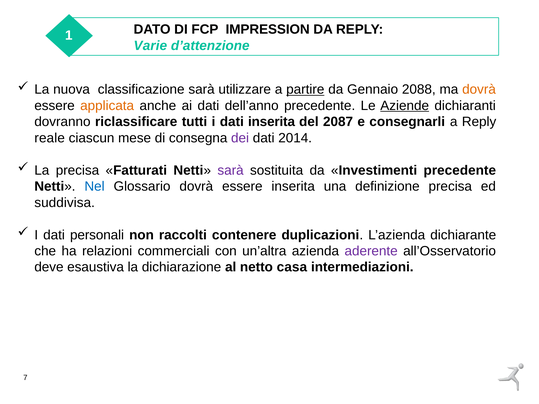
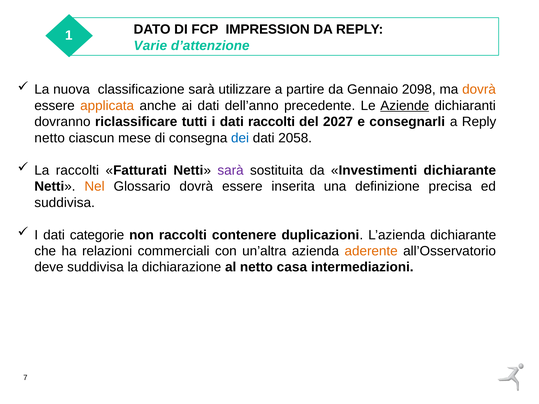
partire underline: present -> none
2088: 2088 -> 2098
dati inserita: inserita -> raccolti
2087: 2087 -> 2027
reale at (50, 138): reale -> netto
dei colour: purple -> blue
2014: 2014 -> 2058
La precisa: precisa -> raccolti
Investimenti precedente: precedente -> dichiarante
Nel colour: blue -> orange
personali: personali -> categorie
aderente colour: purple -> orange
deve esaustiva: esaustiva -> suddivisa
